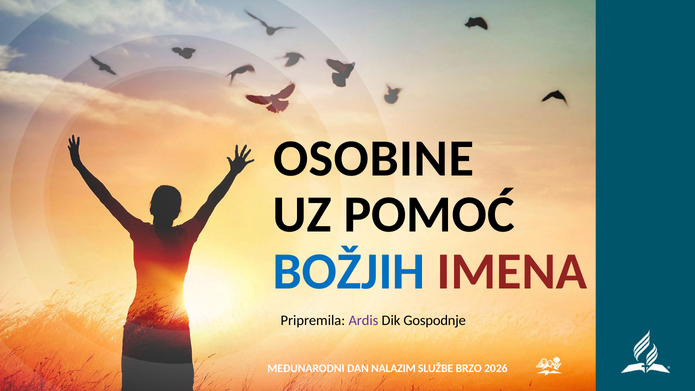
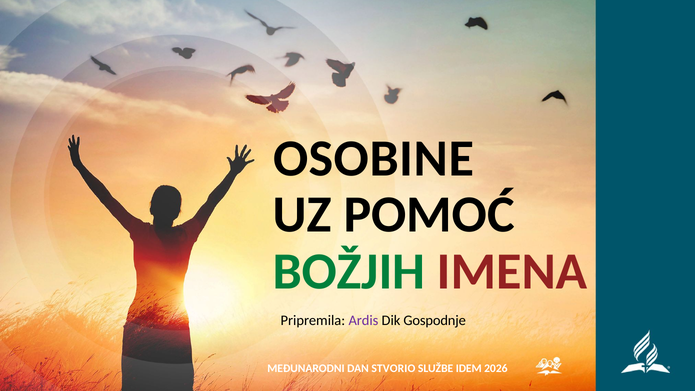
BOŽJIH colour: blue -> green
NALAZIM: NALAZIM -> STVORIO
BRZO: BRZO -> IDEM
